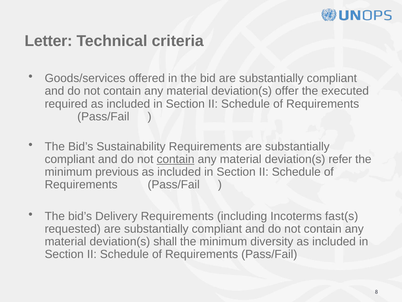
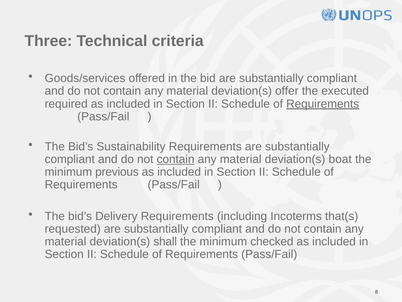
Letter: Letter -> Three
Requirements at (323, 104) underline: none -> present
refer: refer -> boat
fast(s: fast(s -> that(s
diversity: diversity -> checked
